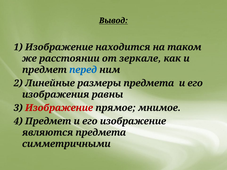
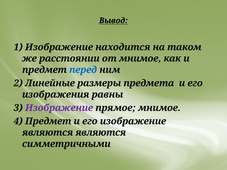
от зеркале: зеркале -> мнимое
Изображение at (59, 108) colour: red -> purple
являются предмета: предмета -> являются
